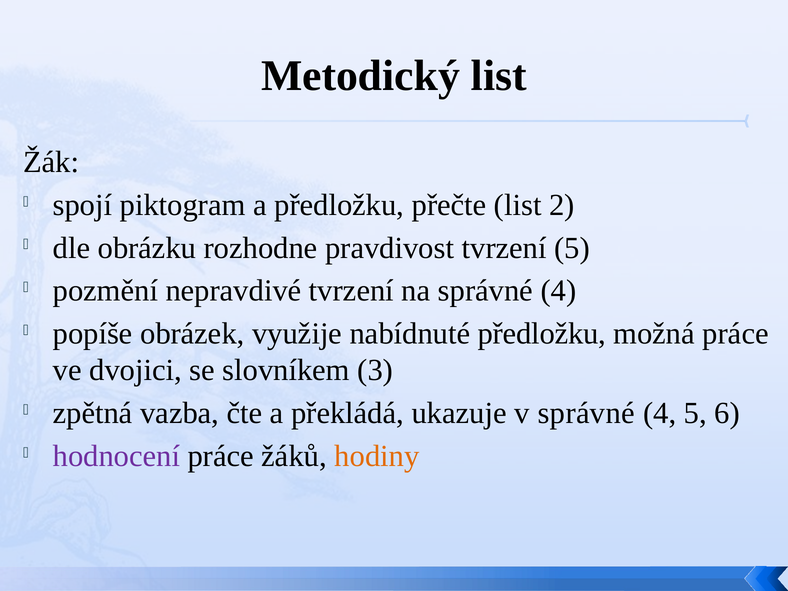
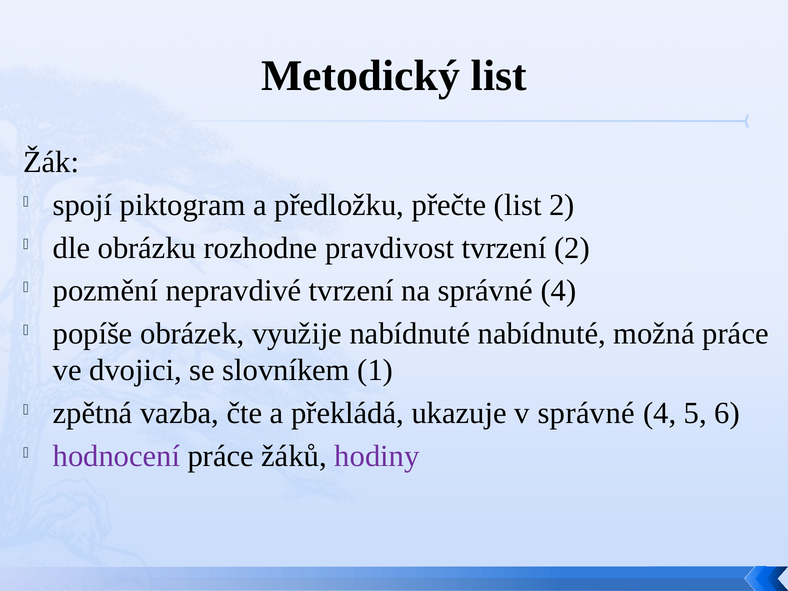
tvrzení 5: 5 -> 2
nabídnuté předložku: předložku -> nabídnuté
3: 3 -> 1
hodiny colour: orange -> purple
